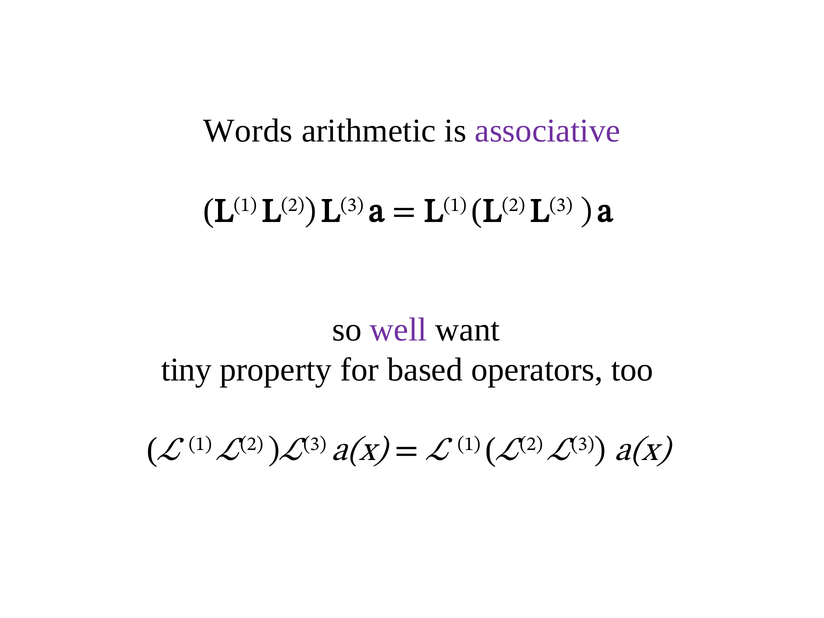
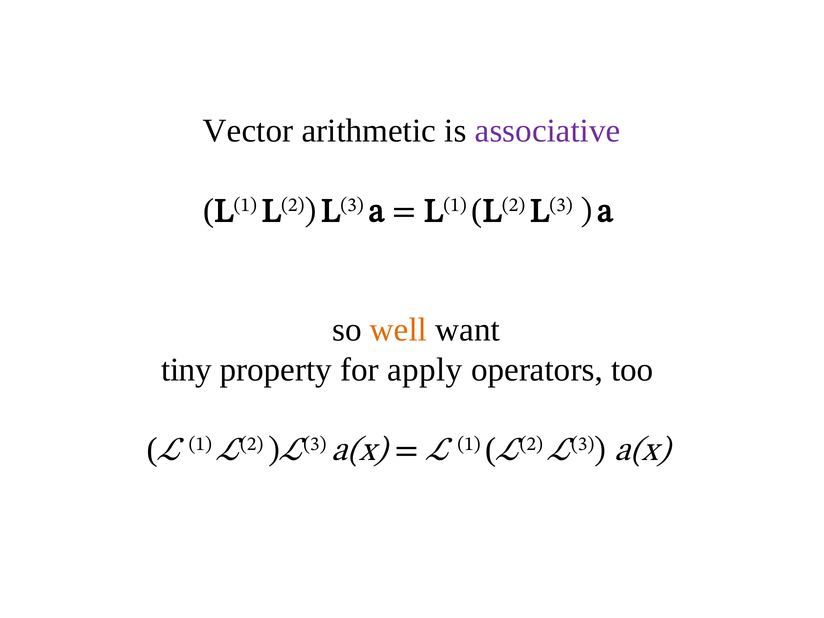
Words: Words -> Vector
well colour: purple -> orange
based: based -> apply
